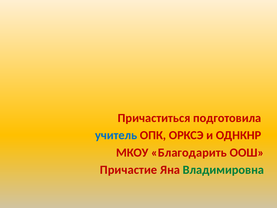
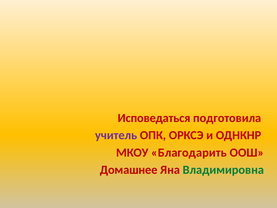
Причаститься: Причаститься -> Исповедаться
учитель colour: blue -> purple
Причастие: Причастие -> Домашнее
